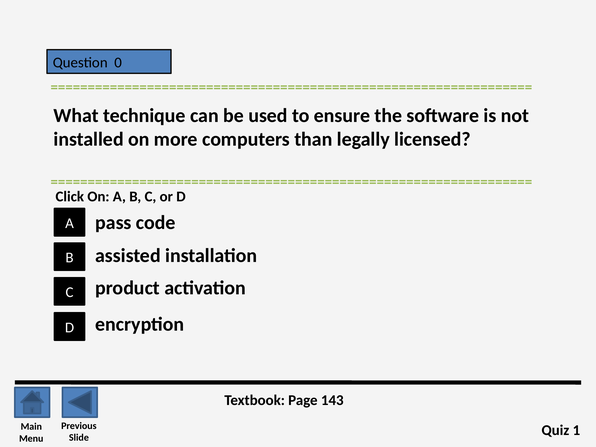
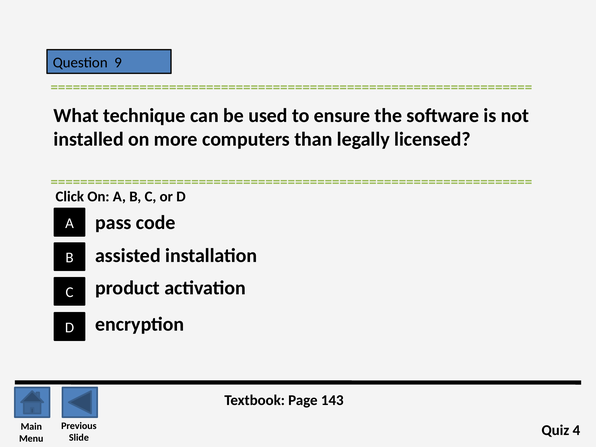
0: 0 -> 9
1: 1 -> 4
